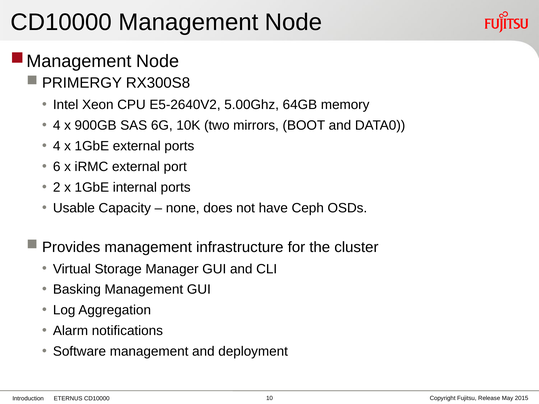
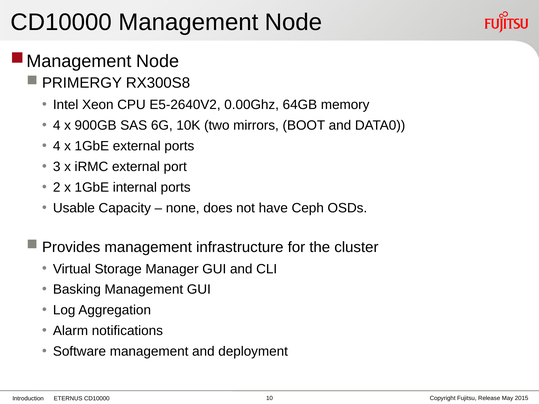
5.00Ghz: 5.00Ghz -> 0.00Ghz
6: 6 -> 3
